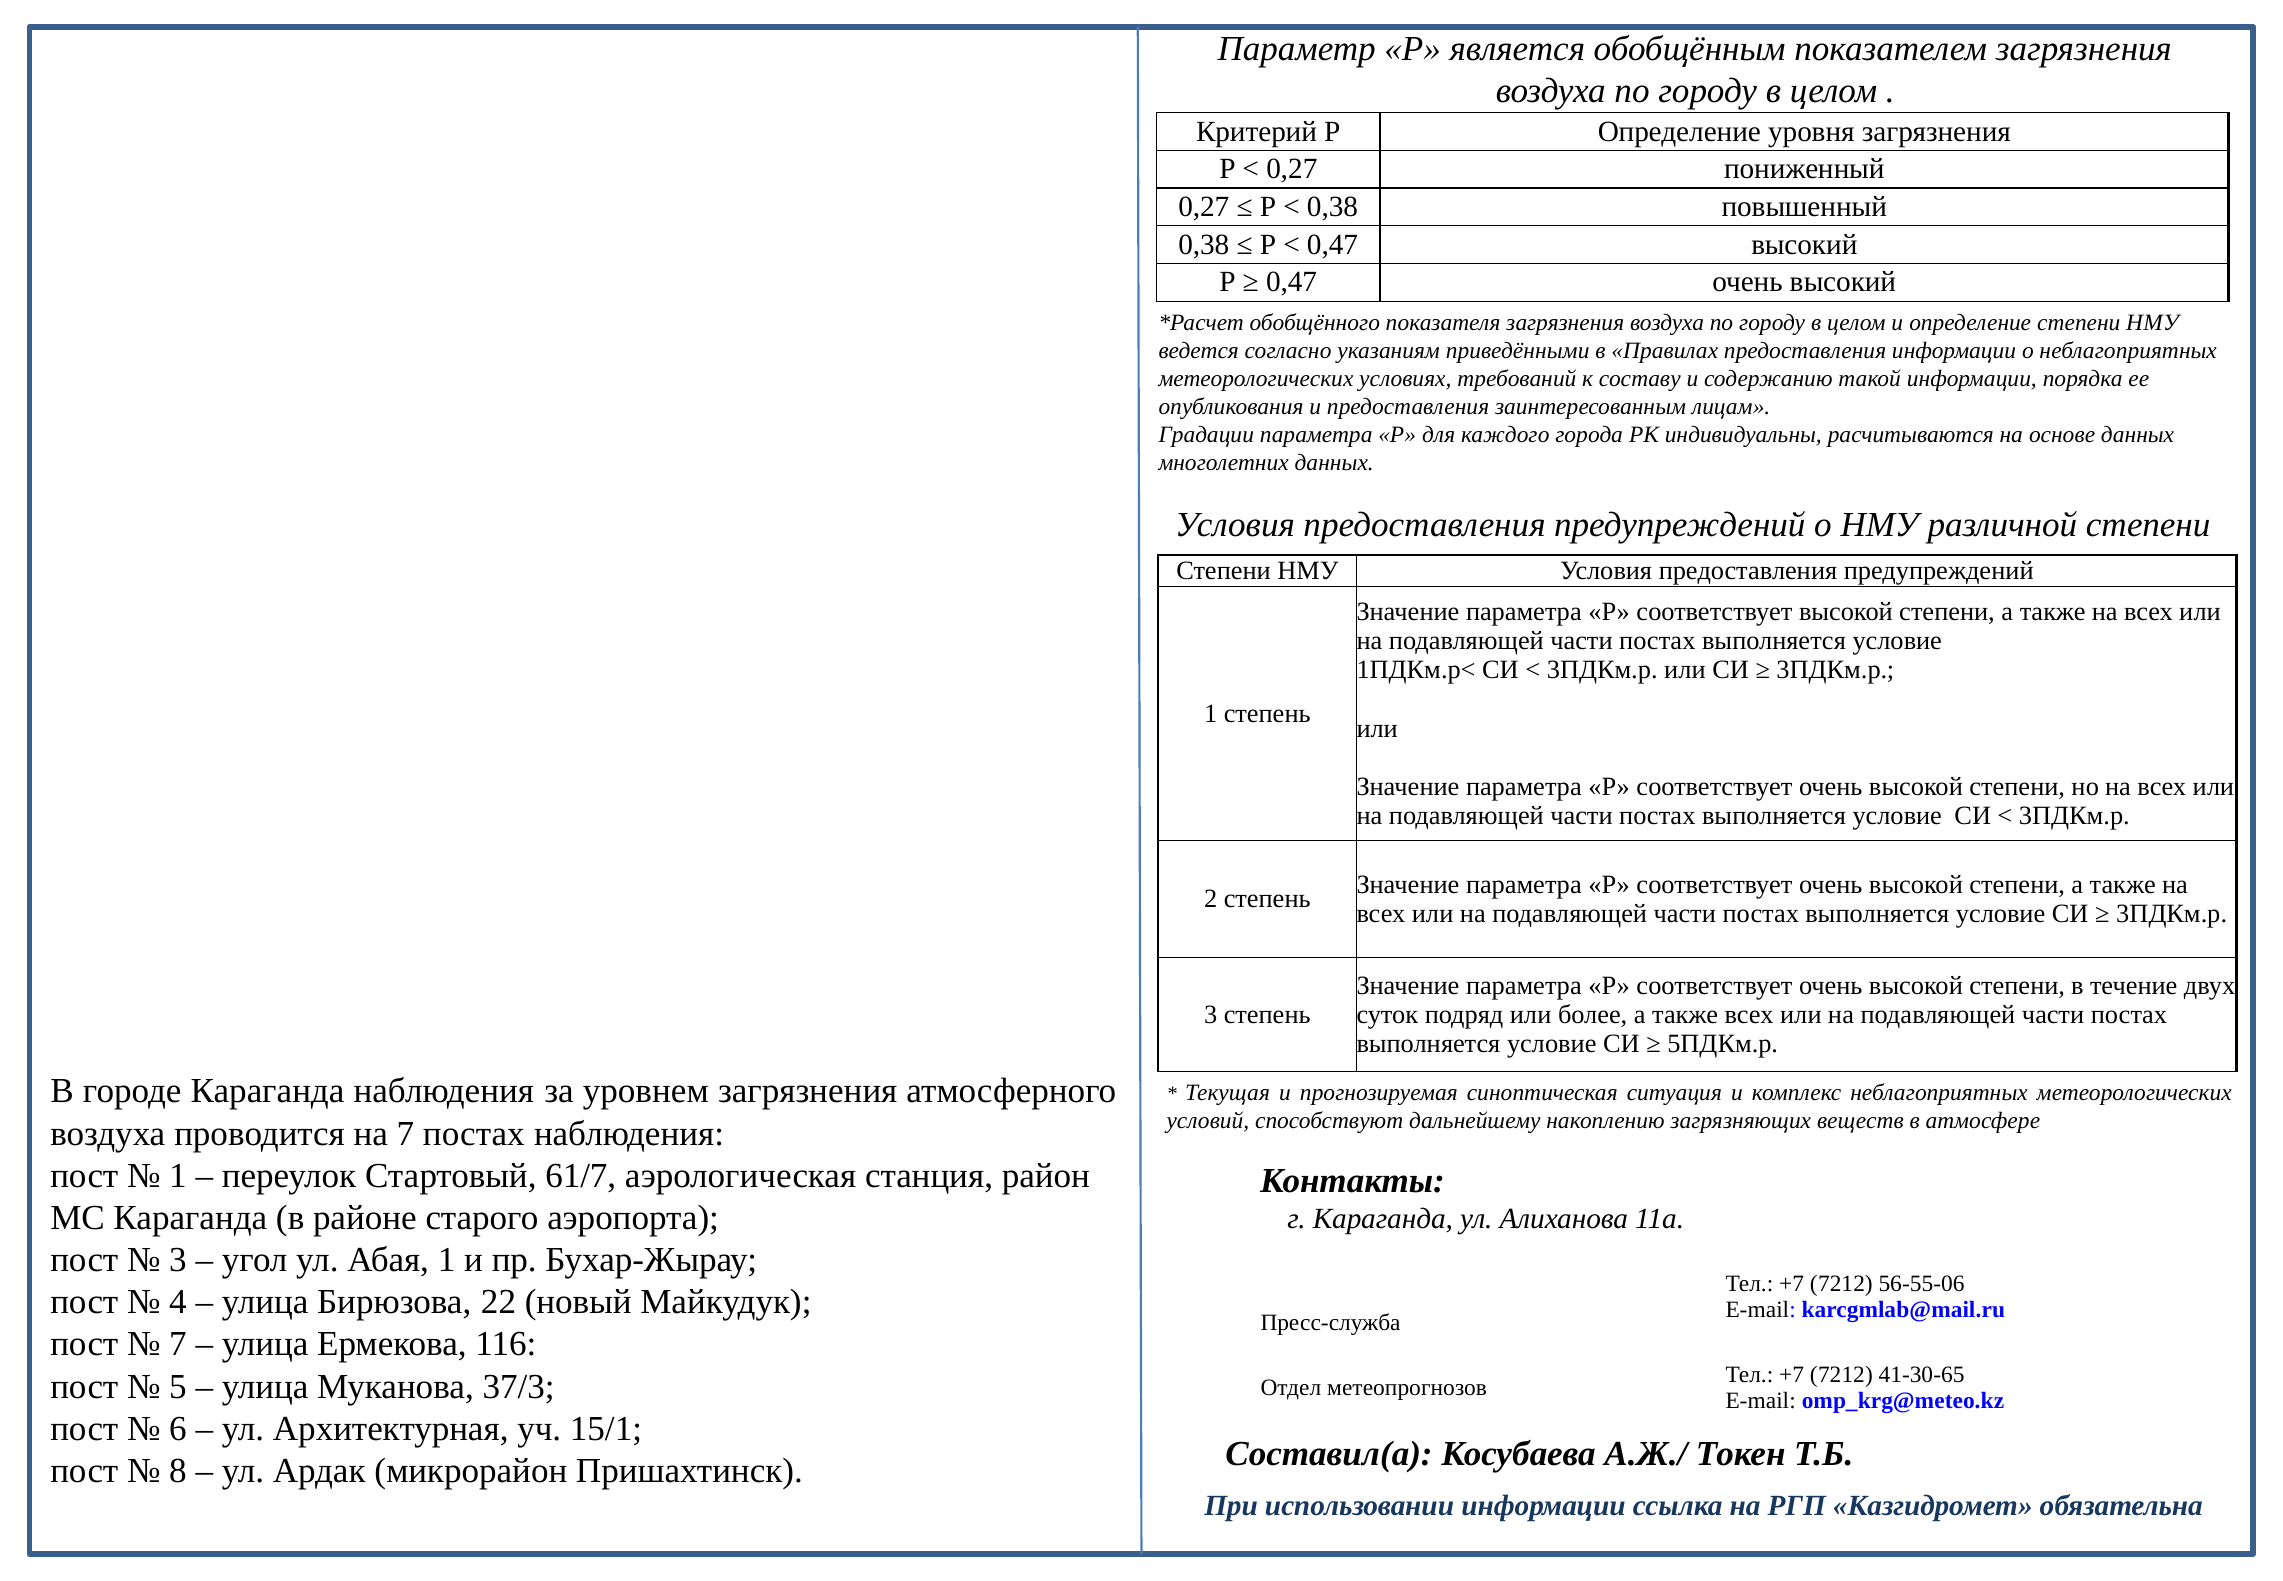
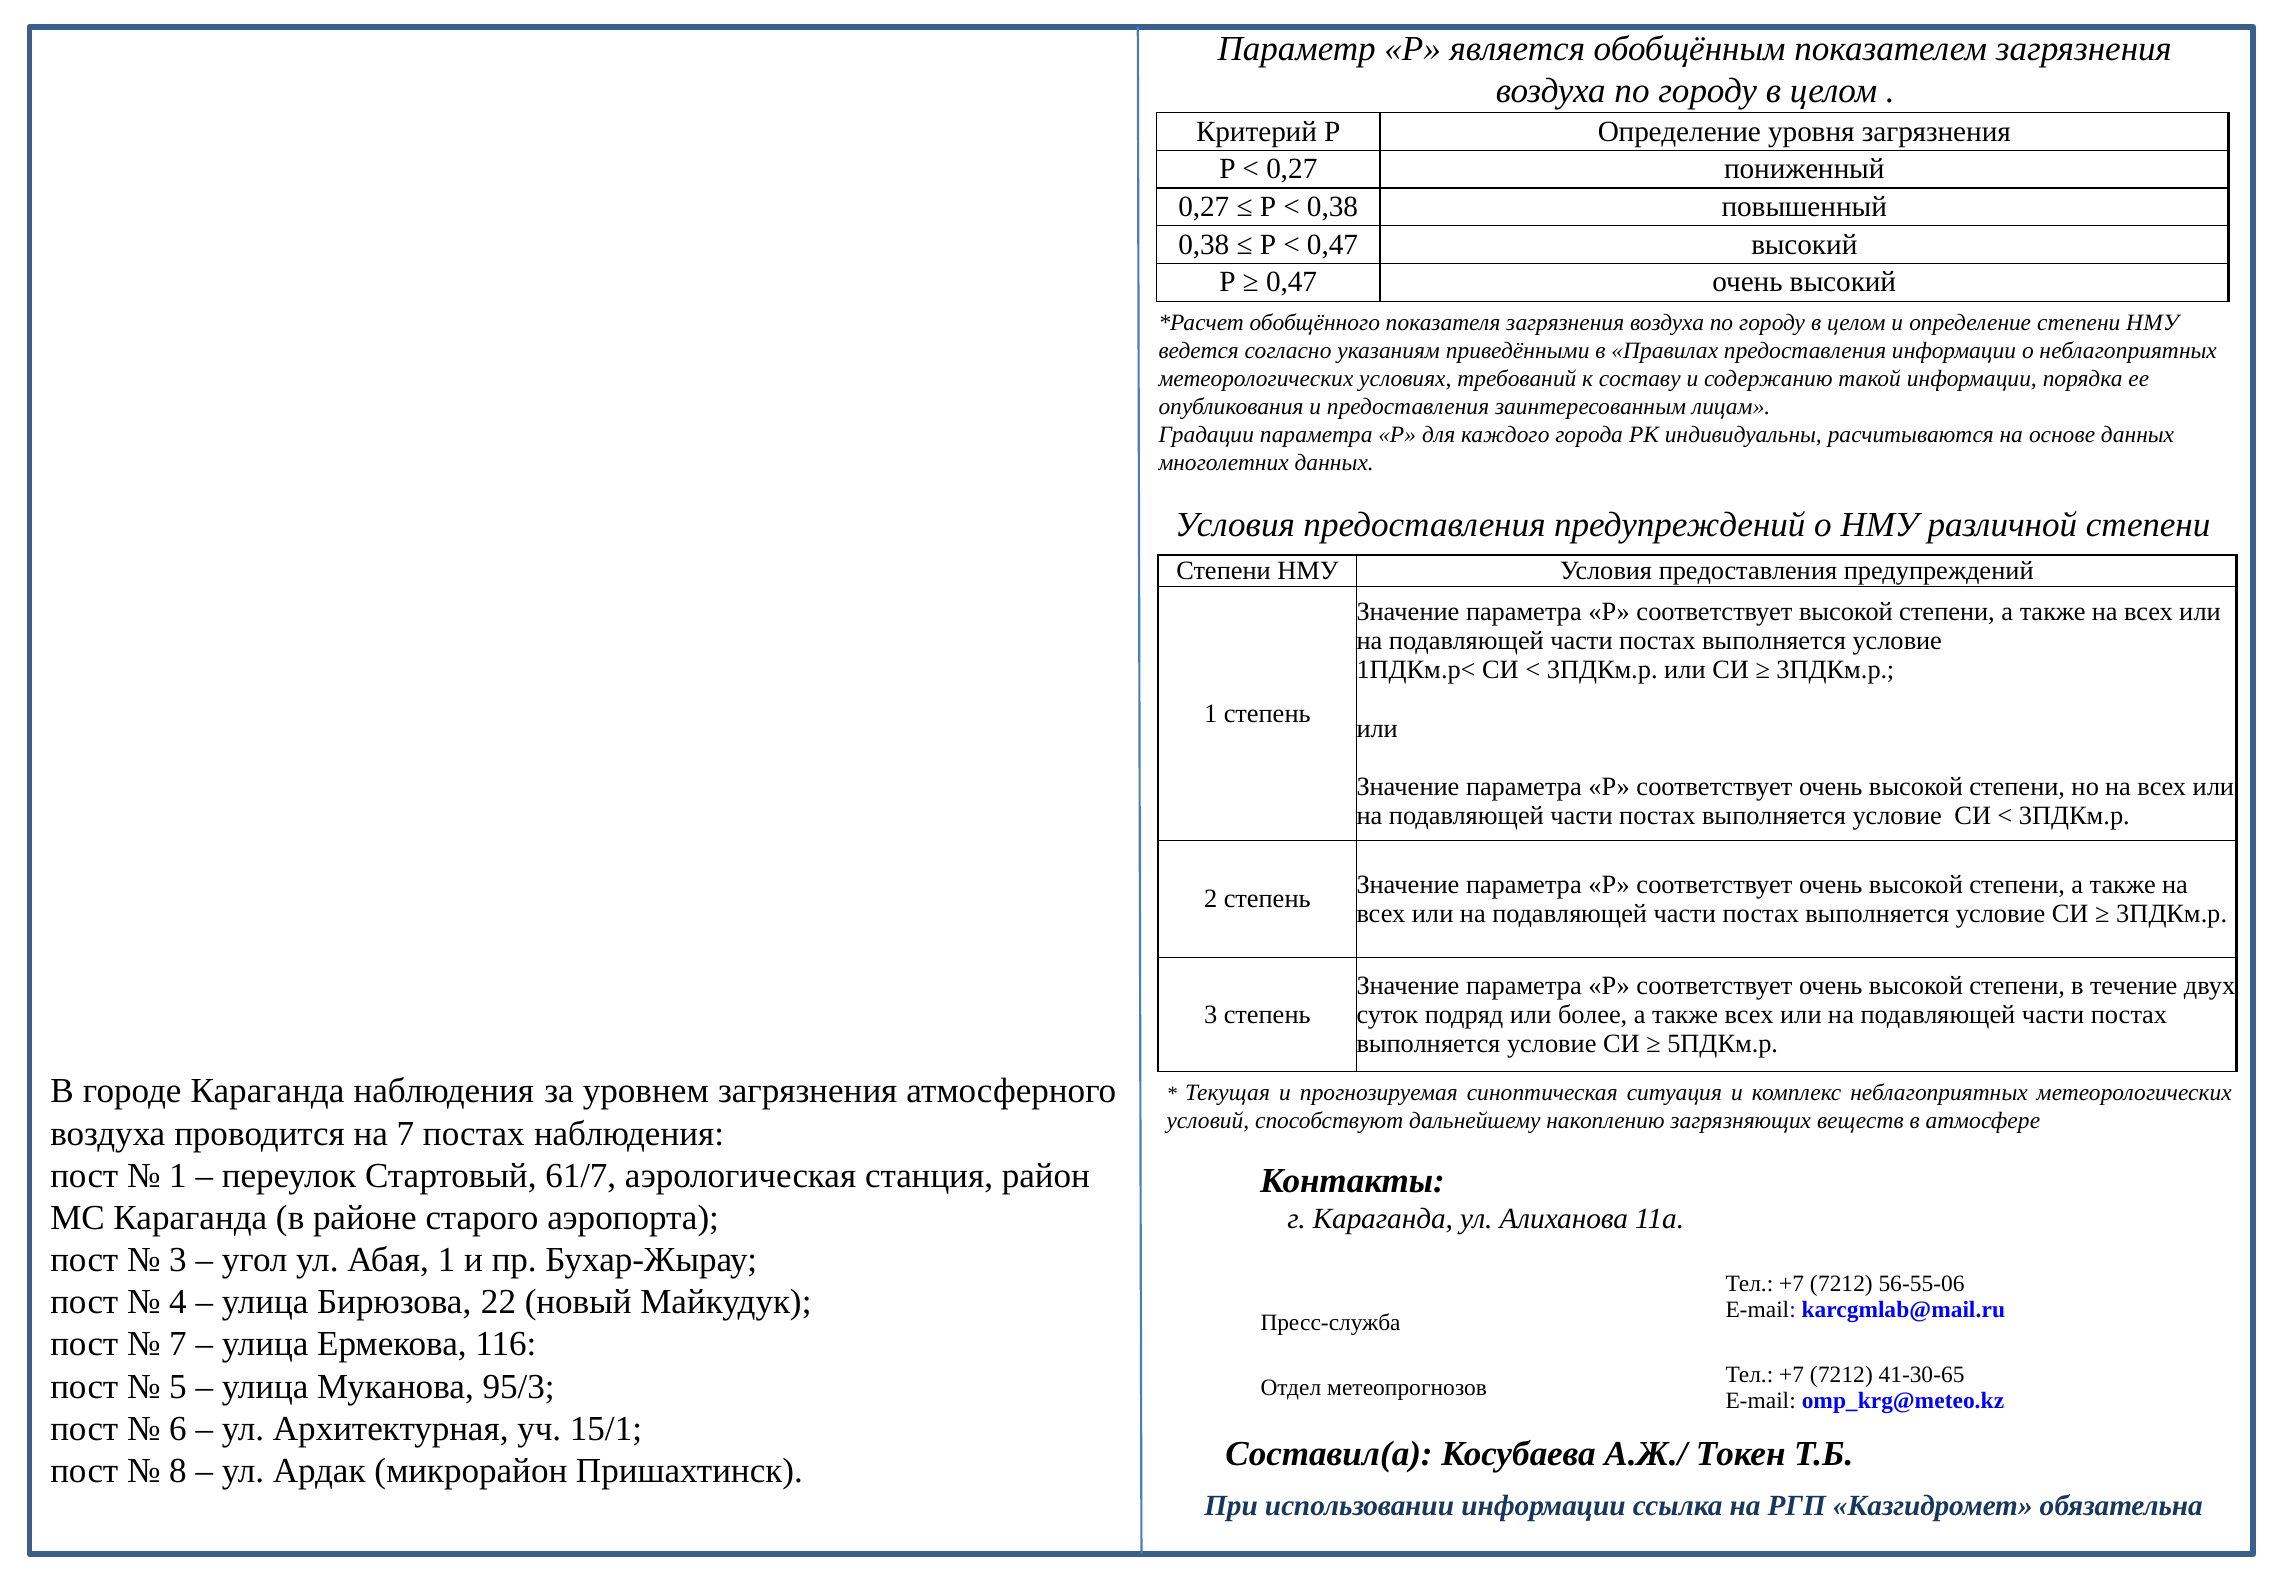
37/3: 37/3 -> 95/3
